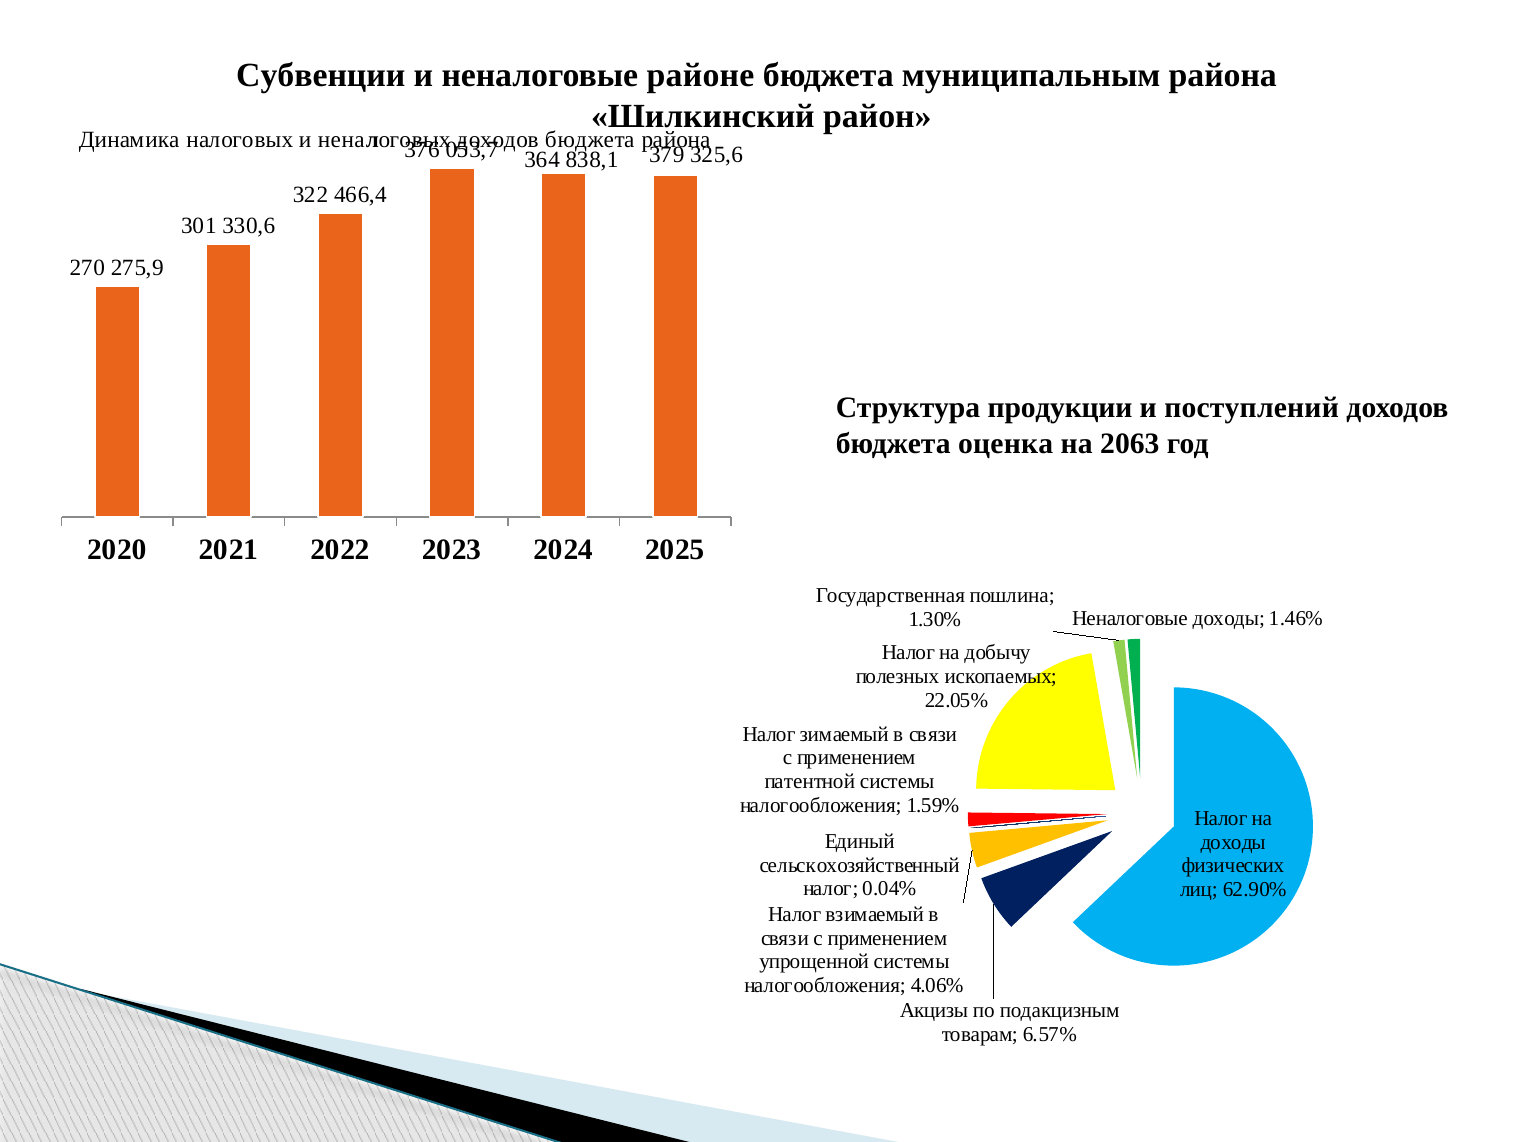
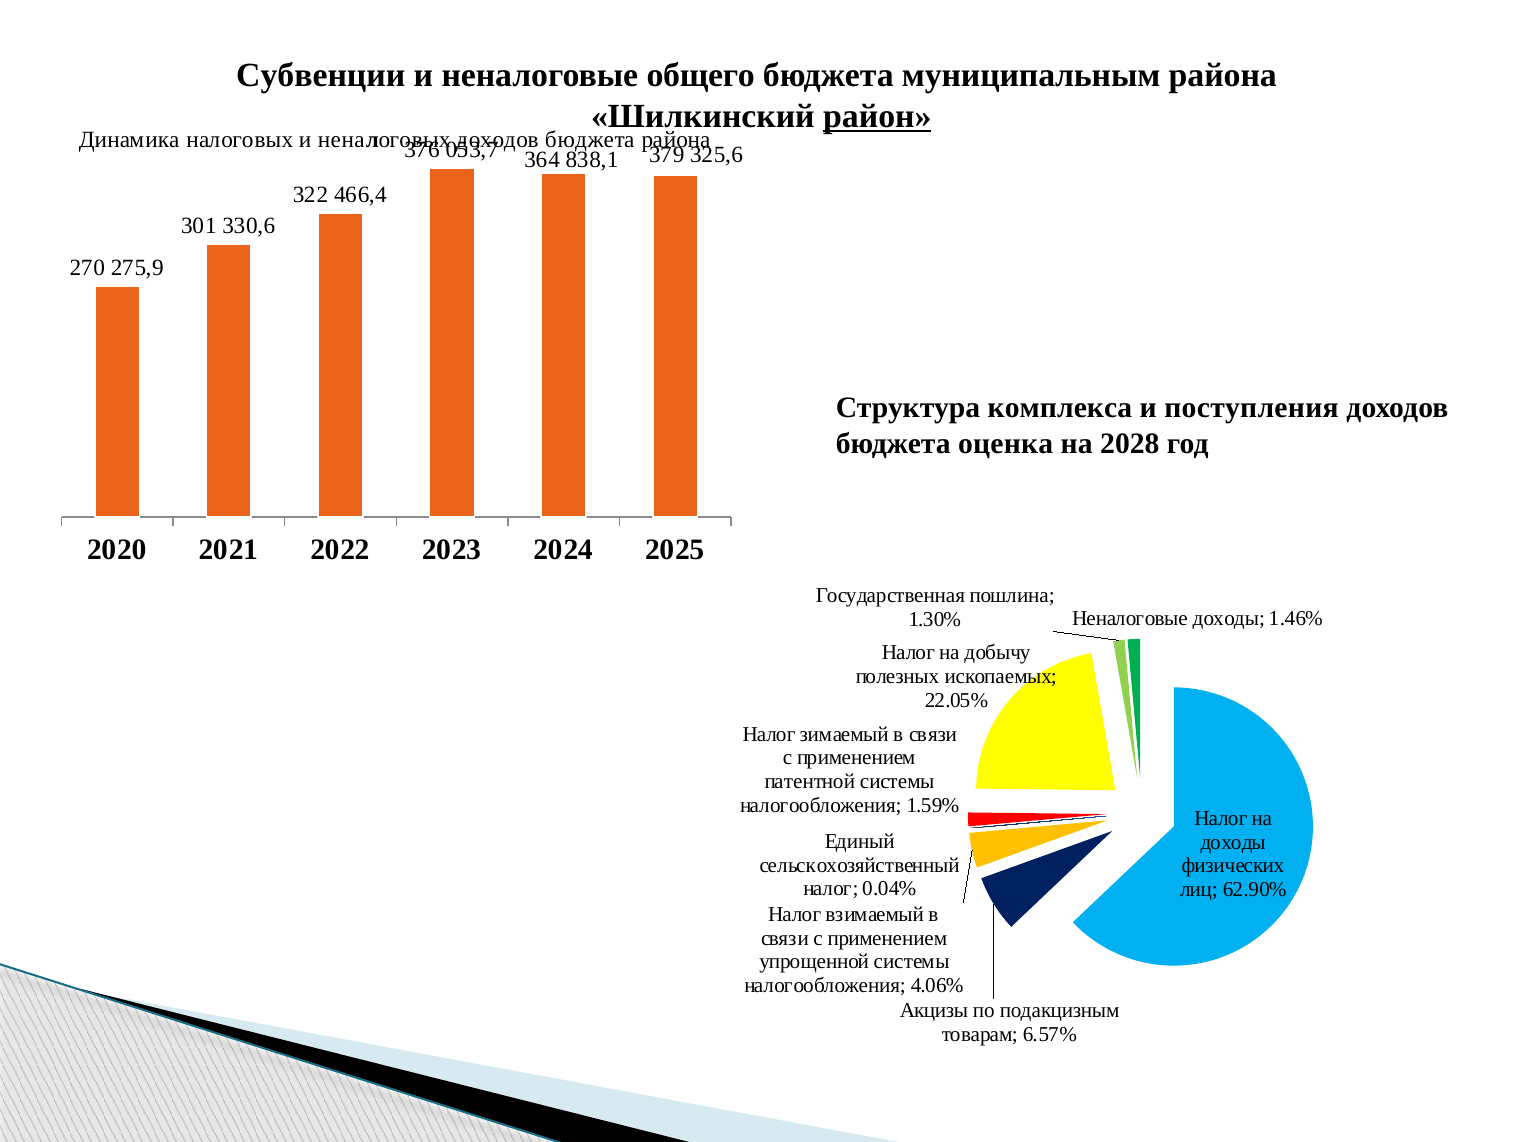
районе: районе -> общего
район underline: none -> present
продукции: продукции -> комплекса
поступлений: поступлений -> поступления
2063: 2063 -> 2028
